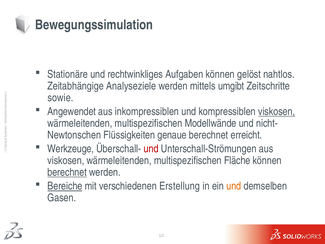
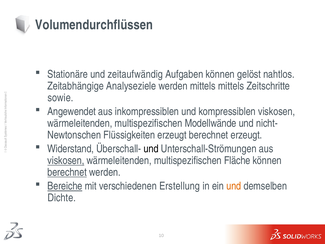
Bewegungssimulation: Bewegungssimulation -> Volumendurchflüssen
rechtwinkliges: rechtwinkliges -> zeitaufwändig
mittels umgibt: umgibt -> mittels
viskosen at (277, 111) underline: present -> none
Flüssigkeiten genaue: genaue -> erzeugt
berechnet erreicht: erreicht -> erzeugt
Werkzeuge: Werkzeuge -> Widerstand
und at (151, 149) colour: red -> black
viskosen at (66, 160) underline: none -> present
Gasen: Gasen -> Dichte
